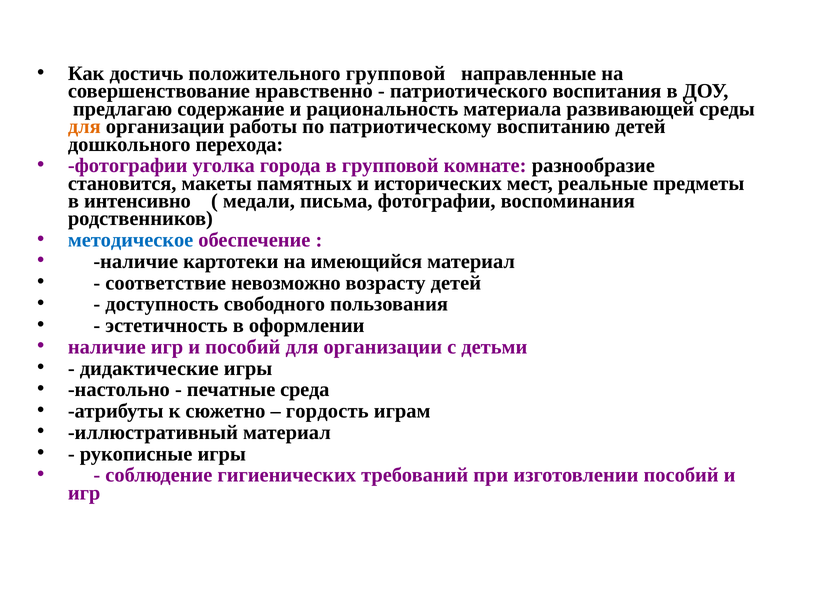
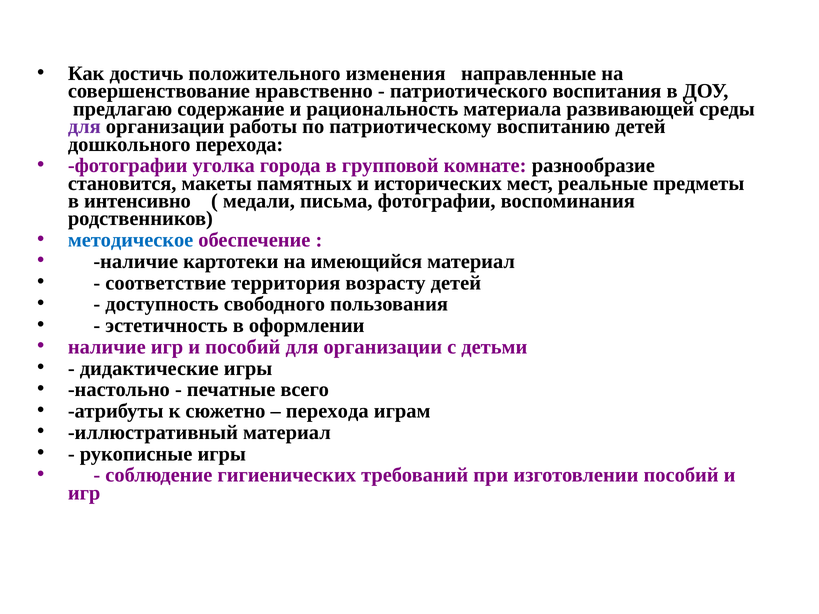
положительного групповой: групповой -> изменения
для at (84, 127) colour: orange -> purple
невозможно: невозможно -> территория
среда: среда -> всего
гордость at (327, 411): гордость -> перехода
